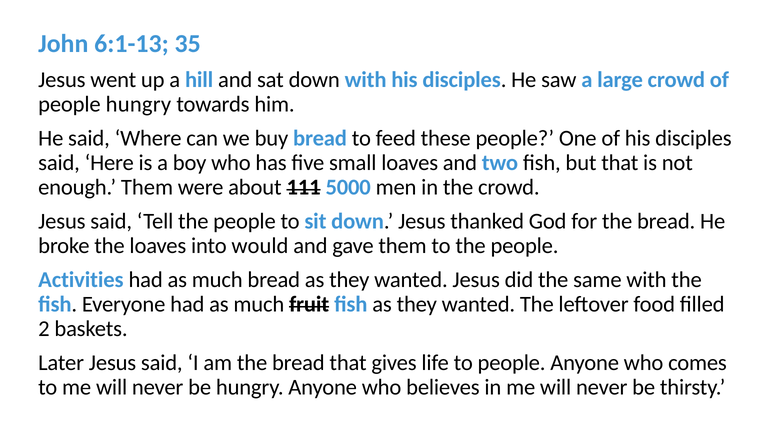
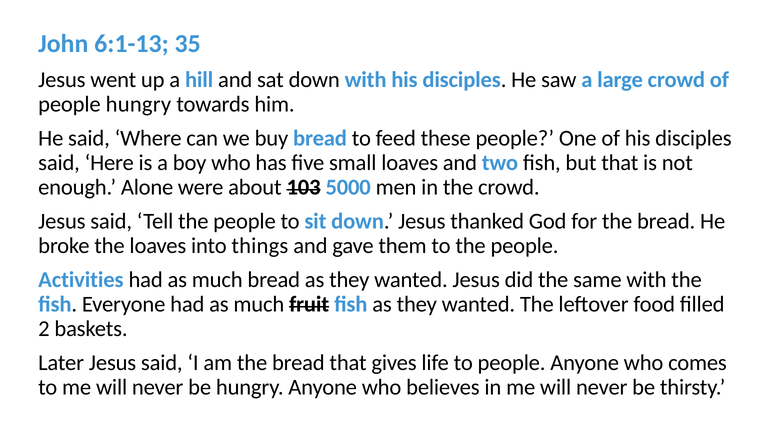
enough Them: Them -> Alone
111: 111 -> 103
would: would -> things
